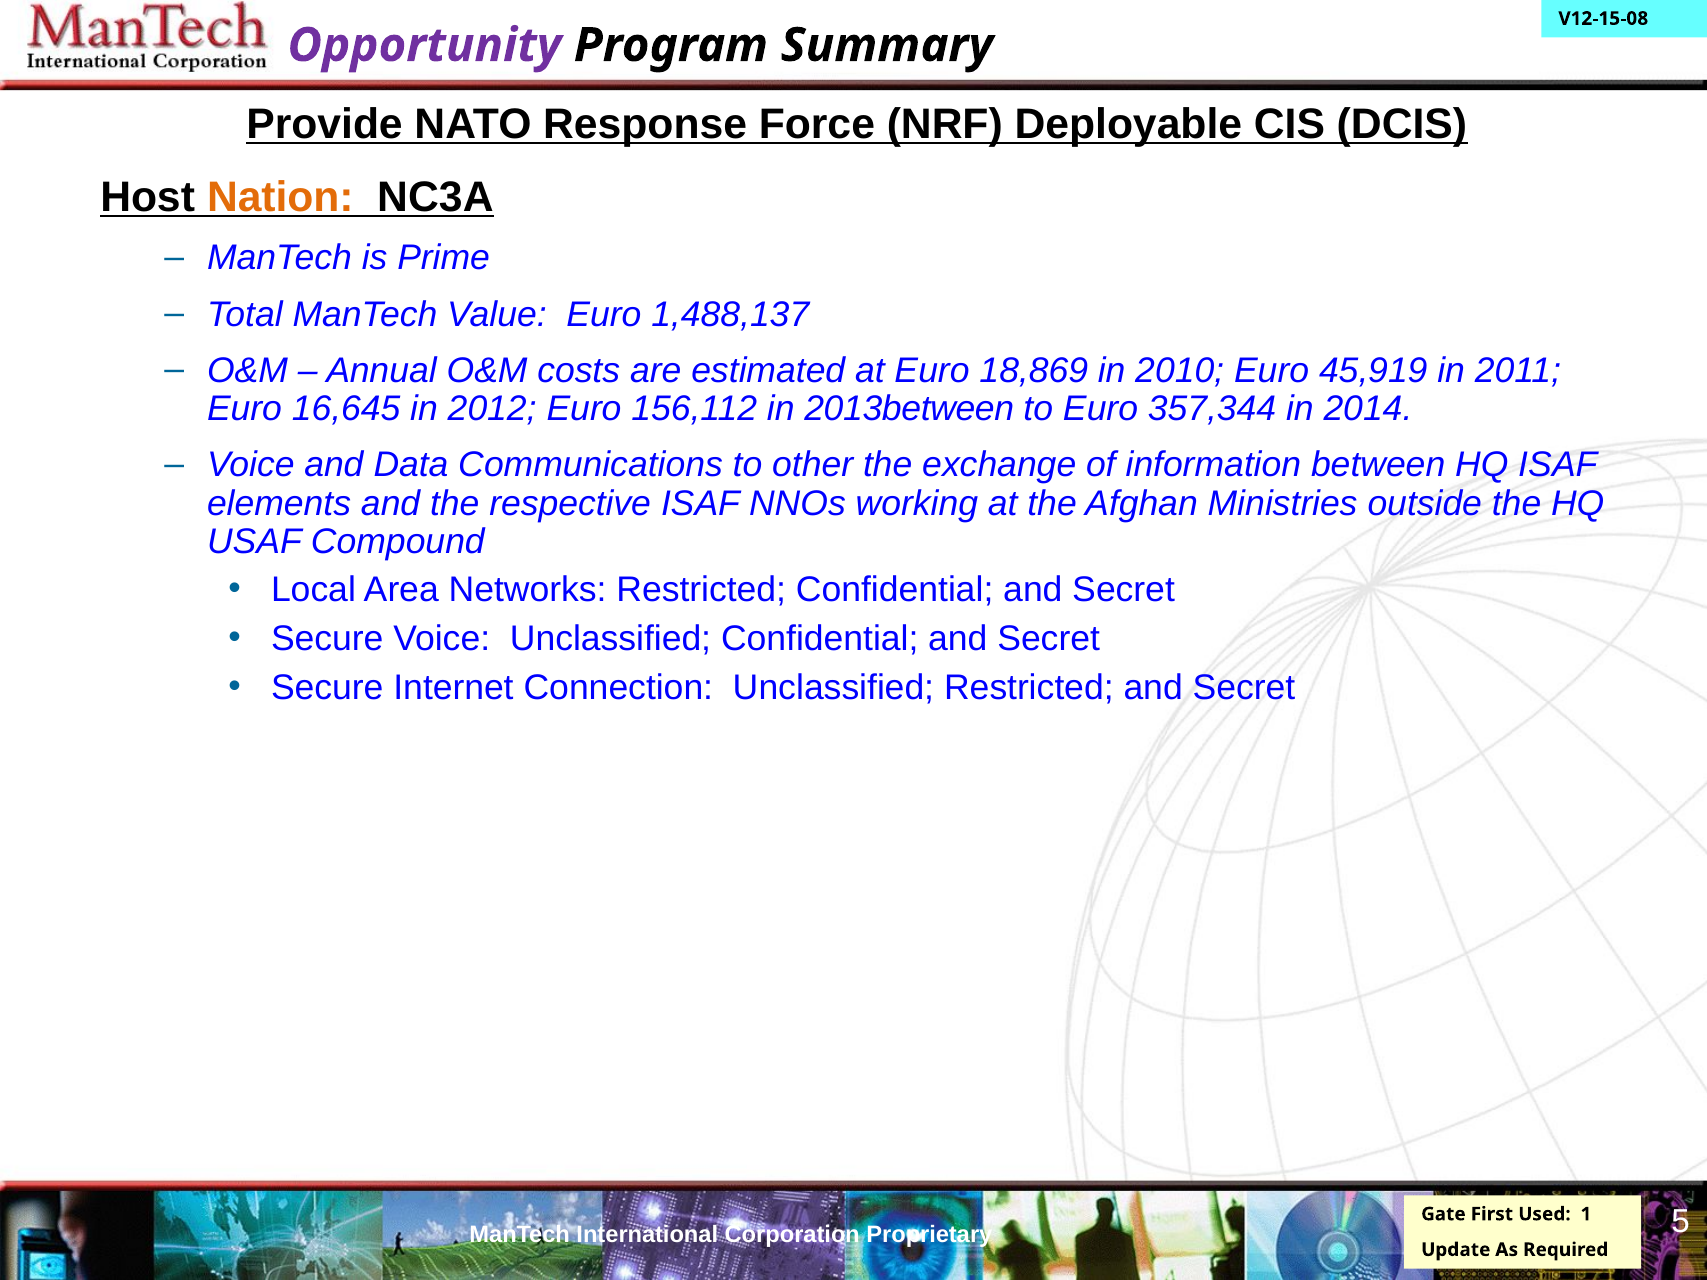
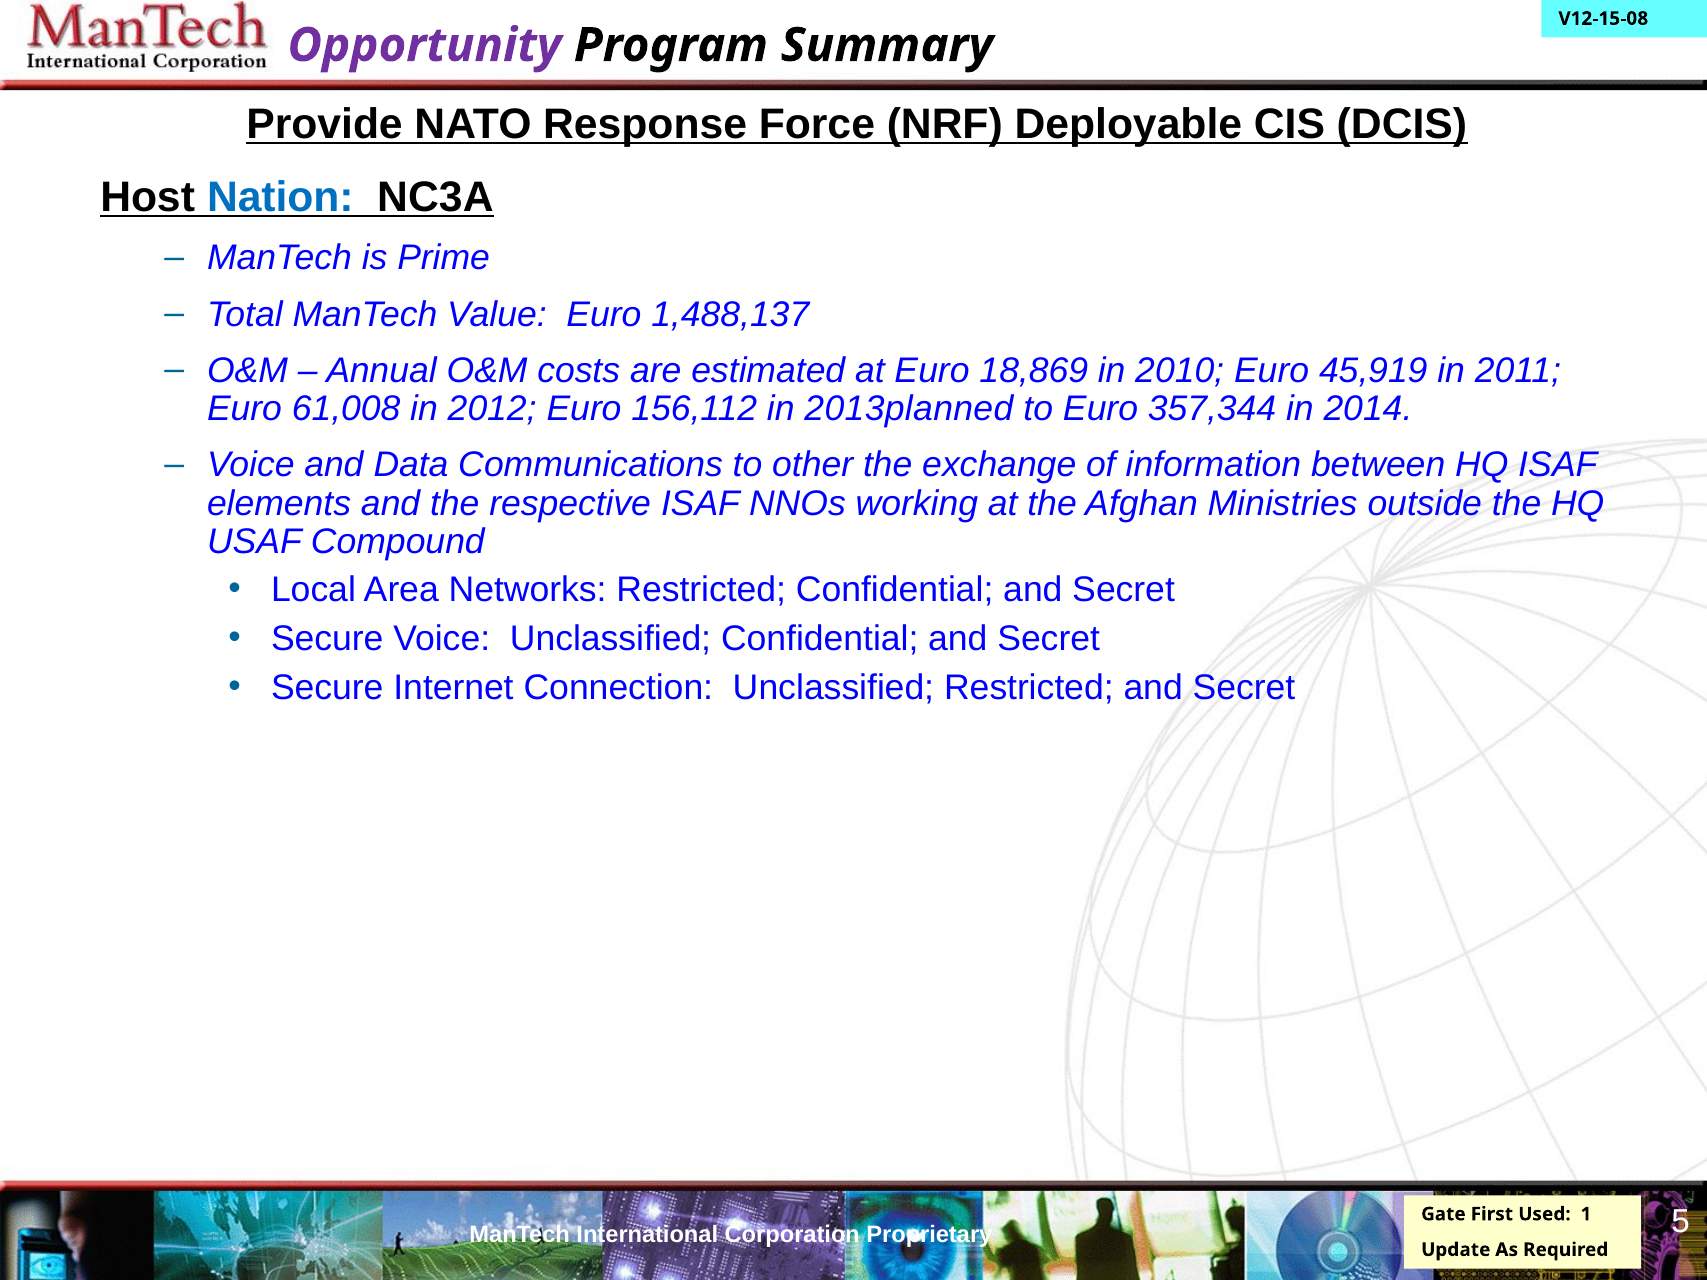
Nation colour: orange -> blue
16,645: 16,645 -> 61,008
2013between: 2013between -> 2013planned
